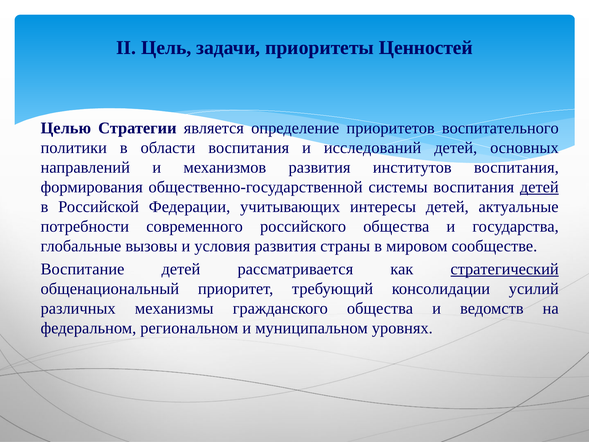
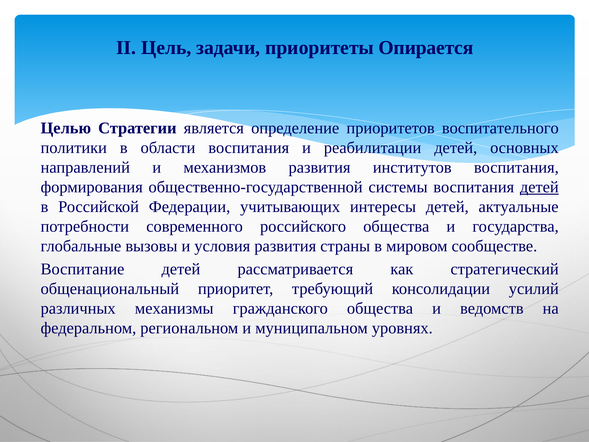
Ценностей: Ценностей -> Опирается
исследований: исследований -> реабилитации
стратегический underline: present -> none
